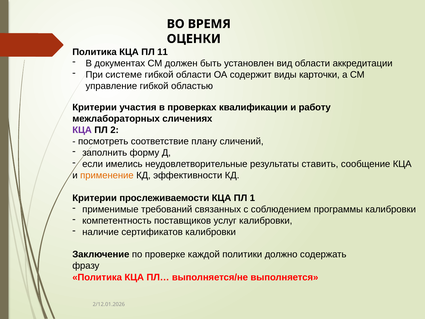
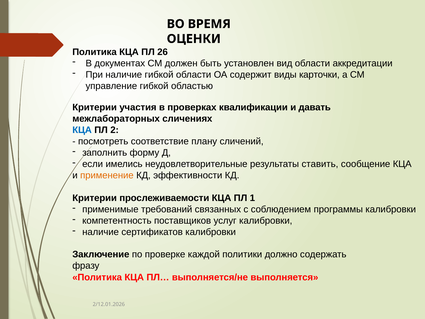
11: 11 -> 26
При системе: системе -> наличие
работу: работу -> давать
КЦА at (82, 130) colour: purple -> blue
